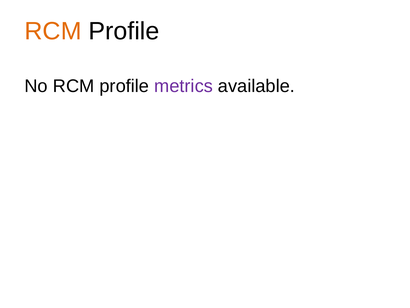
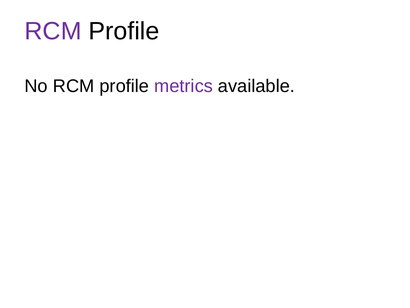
RCM at (53, 31) colour: orange -> purple
